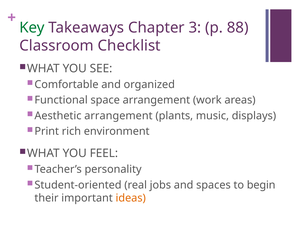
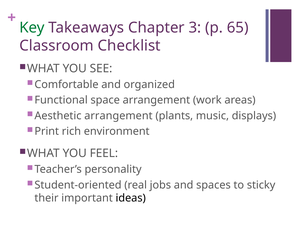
88: 88 -> 65
begin: begin -> sticky
ideas colour: orange -> black
